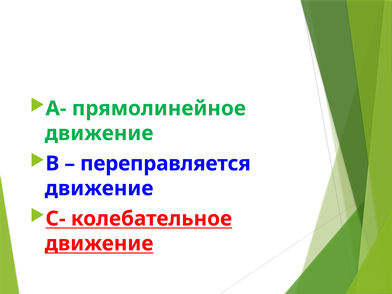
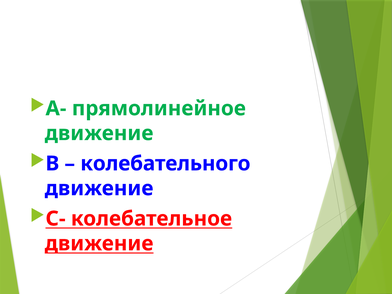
переправляется: переправляется -> колебательного
